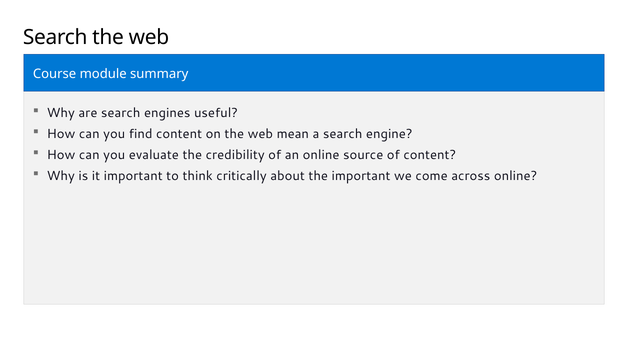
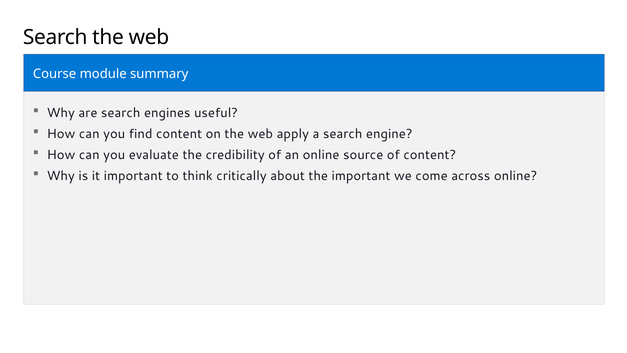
mean: mean -> apply
